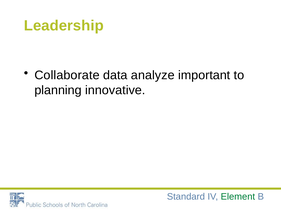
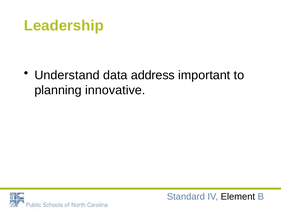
Collaborate: Collaborate -> Understand
analyze: analyze -> address
Element colour: green -> black
